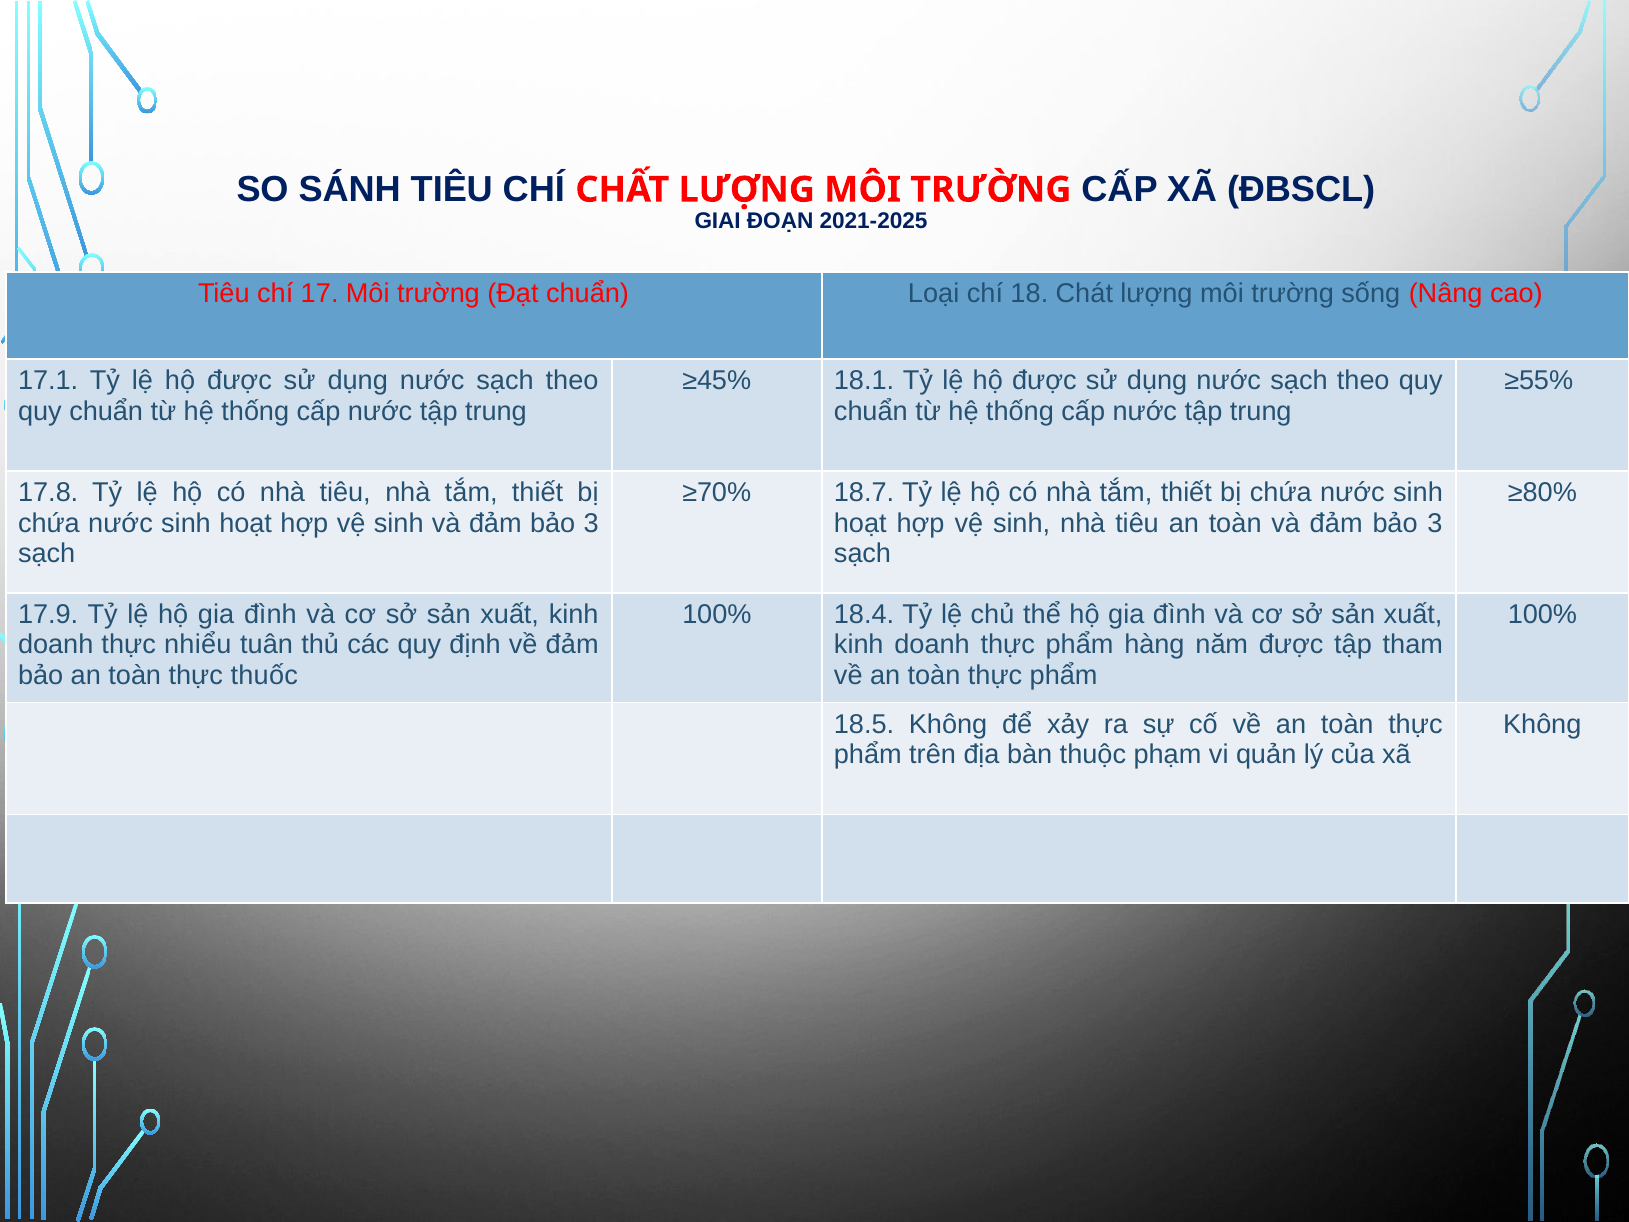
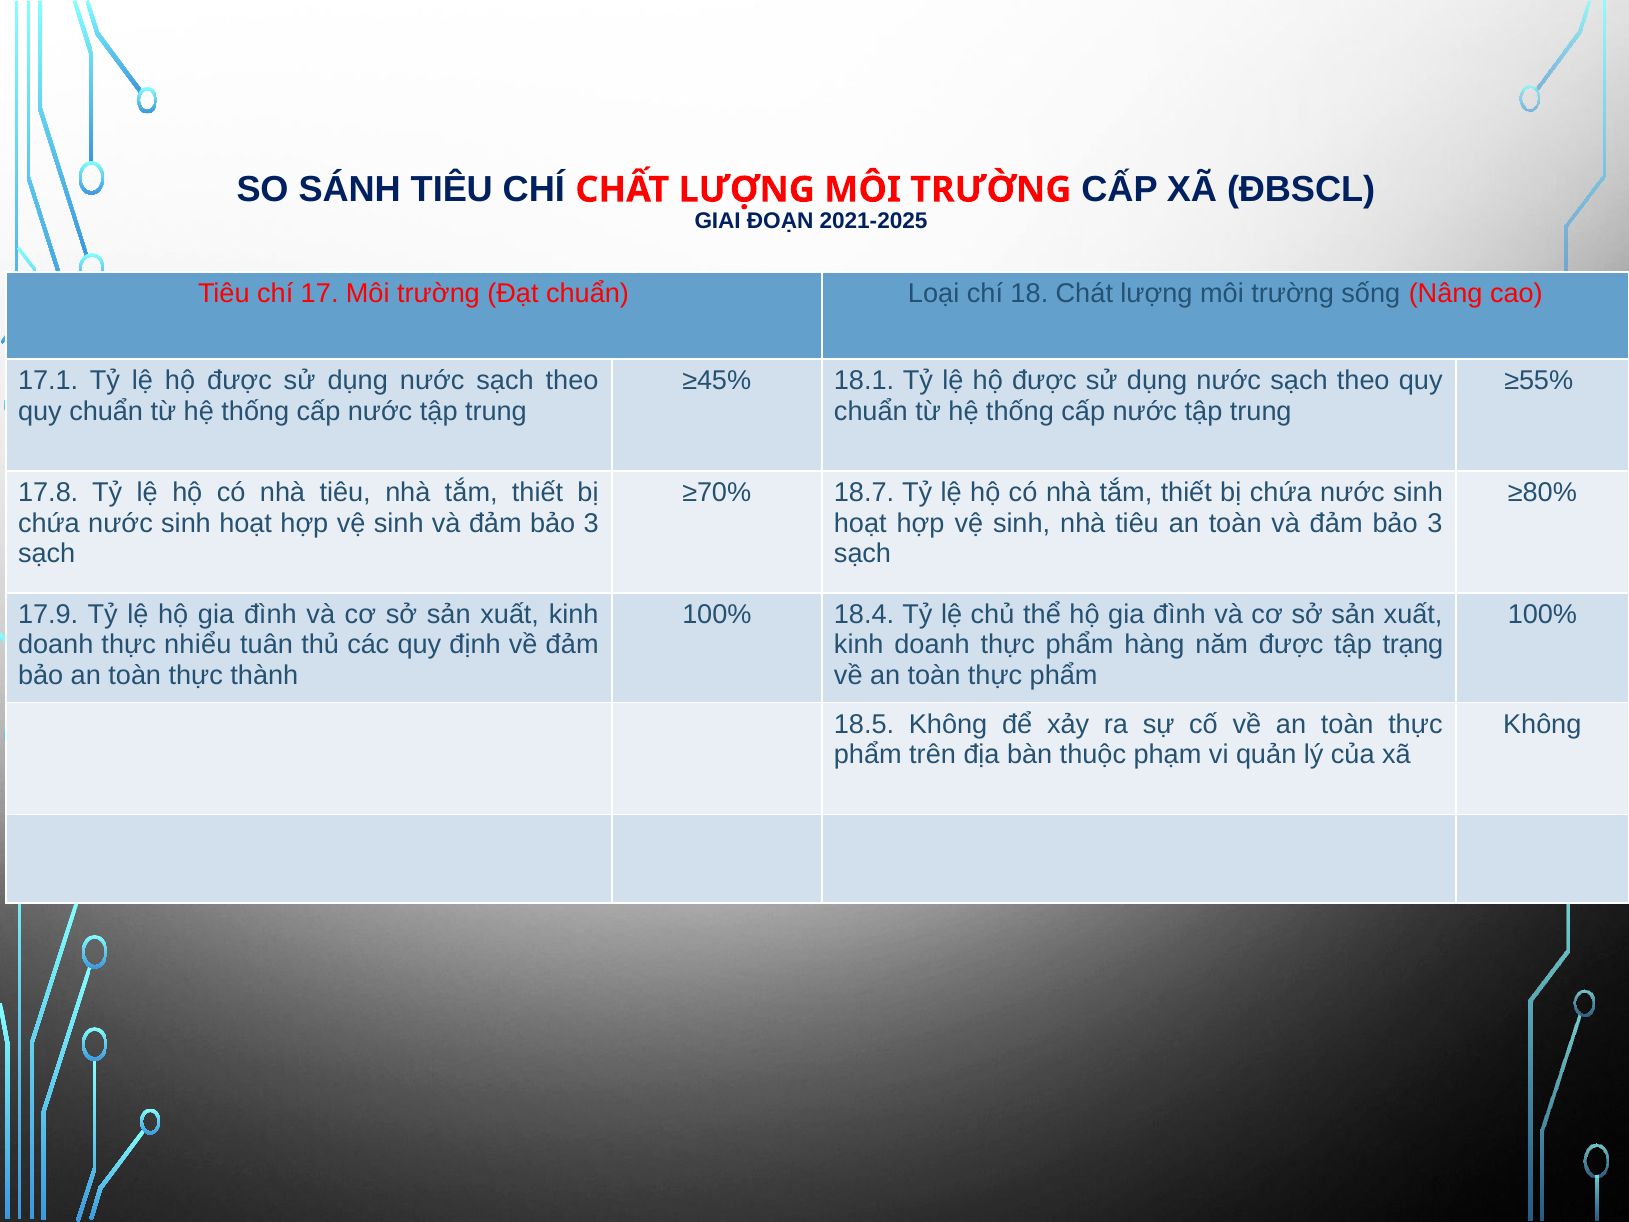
tham: tham -> trạng
thuốc: thuốc -> thành
